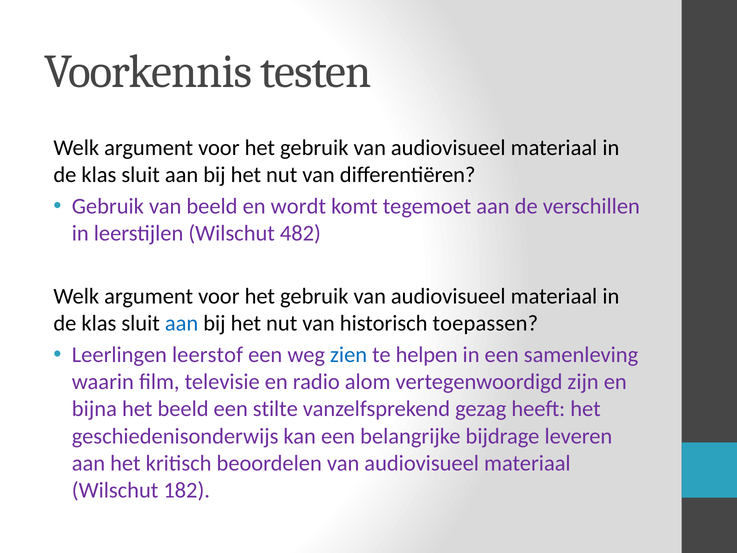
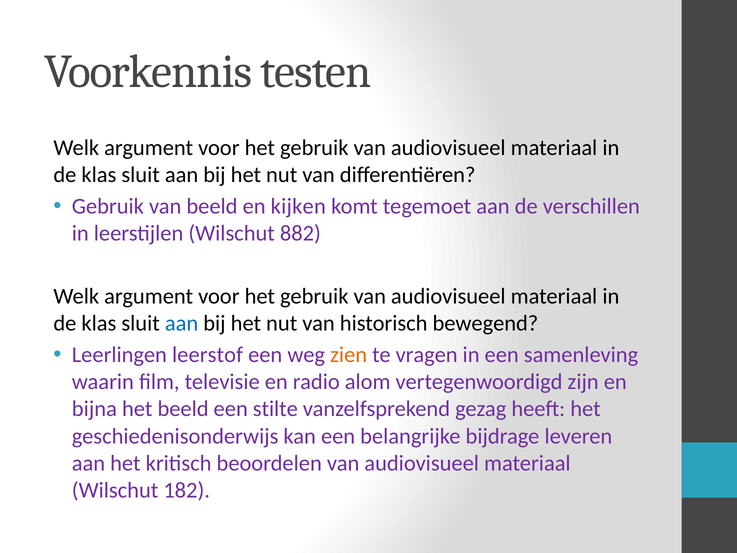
wordt: wordt -> kijken
482: 482 -> 882
toepassen: toepassen -> bewegend
zien colour: blue -> orange
helpen: helpen -> vragen
